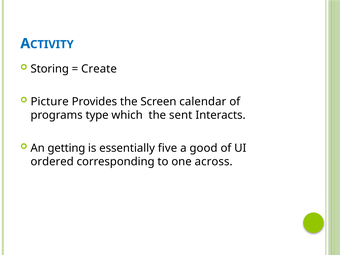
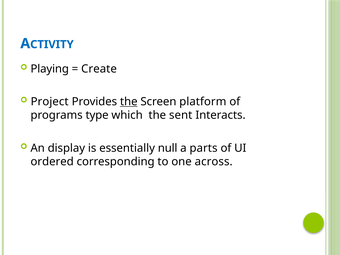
Storing: Storing -> Playing
Picture: Picture -> Project
the at (129, 102) underline: none -> present
calendar: calendar -> platform
getting: getting -> display
five: five -> null
good: good -> parts
